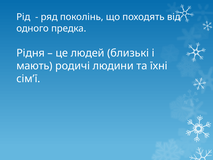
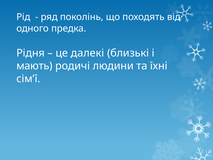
людей: людей -> далекі
